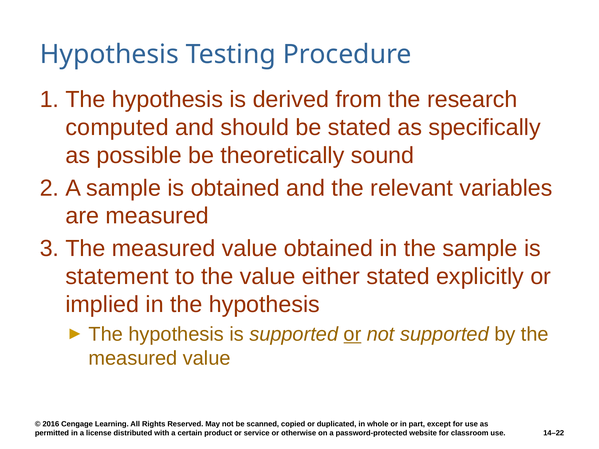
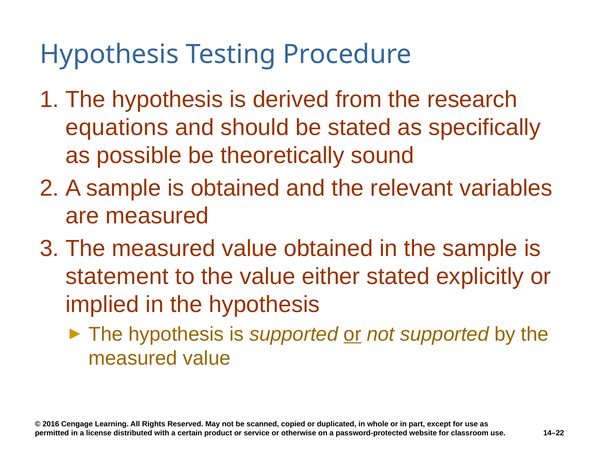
computed: computed -> equations
